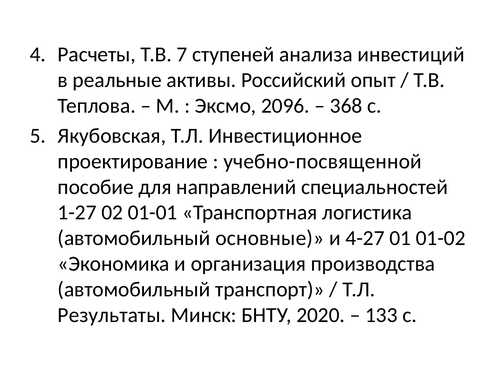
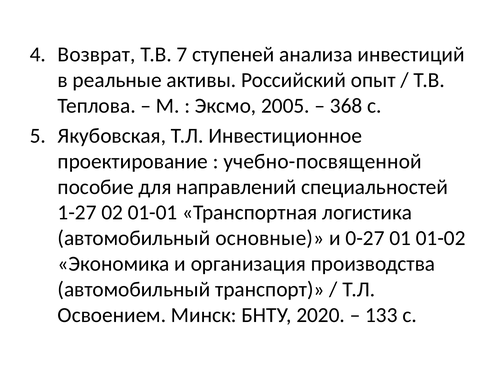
Расчеты: Расчеты -> Возврат
2096: 2096 -> 2005
4-27: 4-27 -> 0-27
Результаты: Результаты -> Освоением
